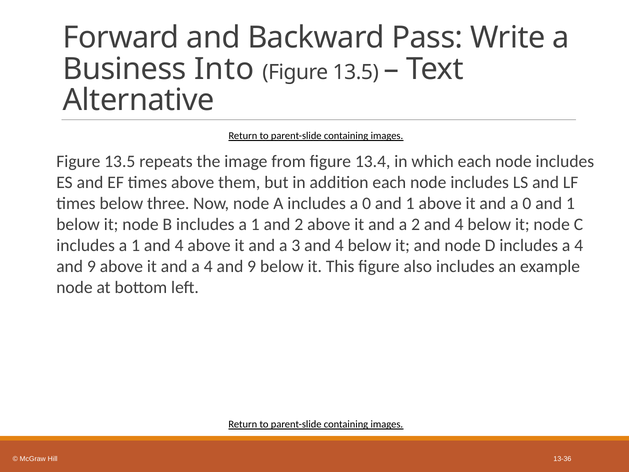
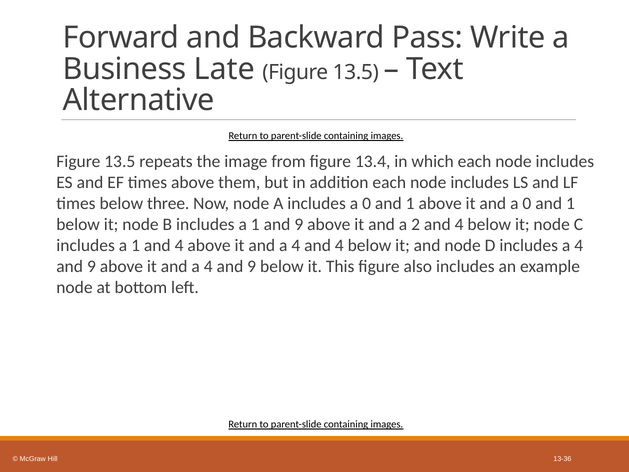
Into: Into -> Late
1 and 2: 2 -> 9
3 at (296, 246): 3 -> 4
